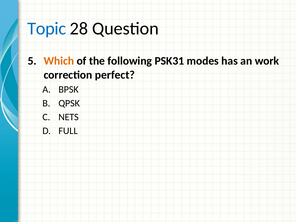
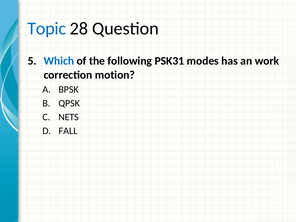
Which colour: orange -> blue
perfect: perfect -> motion
FULL: FULL -> FALL
